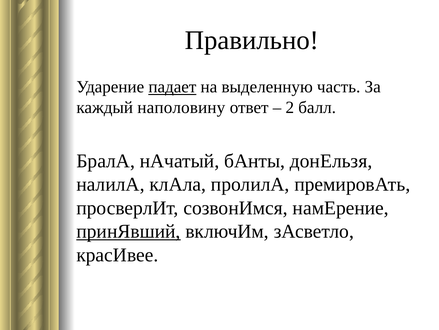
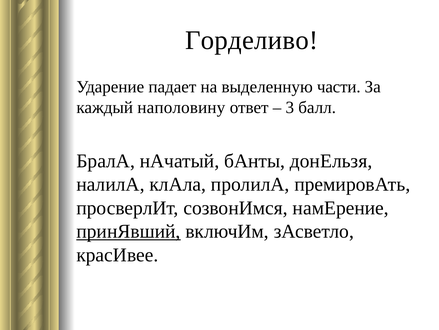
Правильно: Правильно -> Горделиво
падает underline: present -> none
часть: часть -> части
2: 2 -> 3
